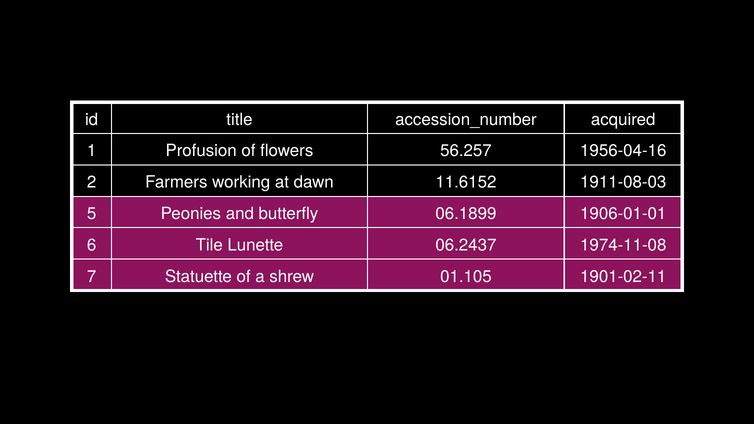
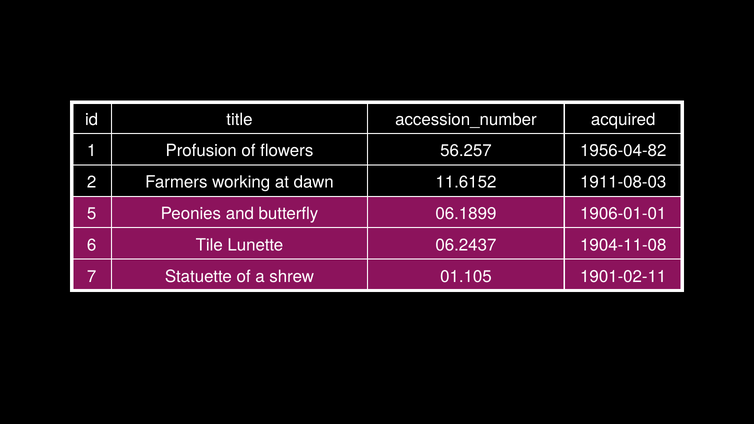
1956-04-16: 1956-04-16 -> 1956-04-82
1974-11-08: 1974-11-08 -> 1904-11-08
